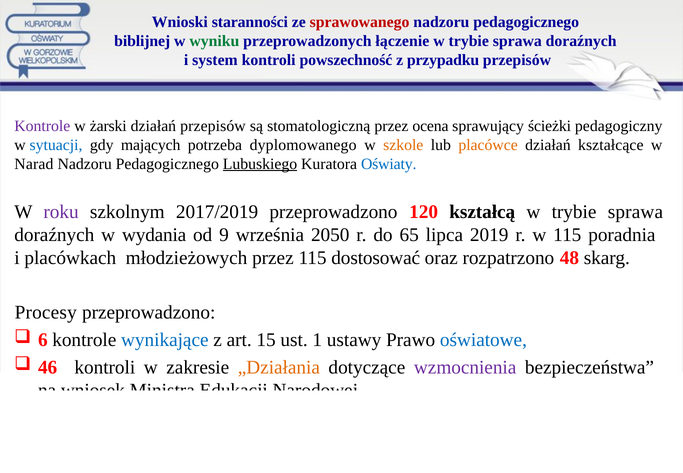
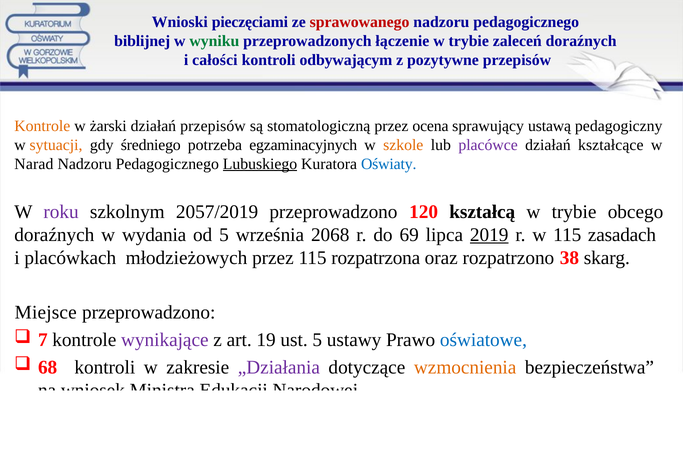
staranności: staranności -> pieczęciami
sprawa at (517, 41): sprawa -> zaleceń
system: system -> całości
powszechność: powszechność -> odbywającym
przypadku: przypadku -> pozytywne
Kontrole at (42, 126) colour: purple -> orange
ścieżki: ścieżki -> ustawą
sytuacji colour: blue -> orange
mających: mających -> średniego
dyplomowanego: dyplomowanego -> egzaminacyjnych
placówce colour: orange -> purple
2017/2019: 2017/2019 -> 2057/2019
sprawa at (635, 212): sprawa -> obcego
od 9: 9 -> 5
2050: 2050 -> 2068
65: 65 -> 69
2019 underline: none -> present
poradnia: poradnia -> zasadach
dostosować: dostosować -> rozpatrzona
48: 48 -> 38
Procesy: Procesy -> Miejsce
6: 6 -> 7
wynikające colour: blue -> purple
15: 15 -> 19
ust 1: 1 -> 5
46: 46 -> 68
„Działania colour: orange -> purple
wzmocnienia colour: purple -> orange
